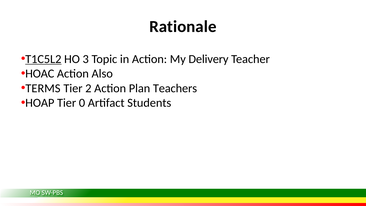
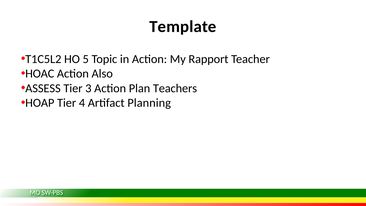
Rationale: Rationale -> Template
T1C5L2 underline: present -> none
3: 3 -> 5
Delivery: Delivery -> Rapport
TERMS: TERMS -> ASSESS
2: 2 -> 3
0: 0 -> 4
Students: Students -> Planning
